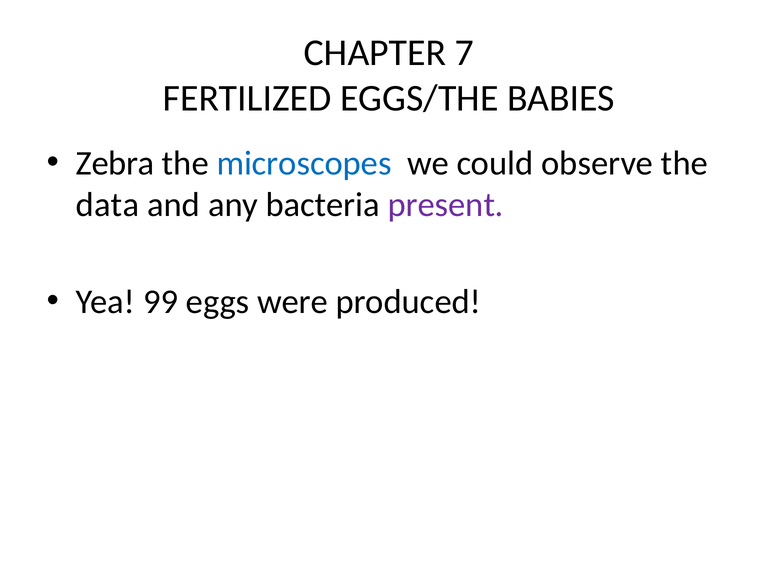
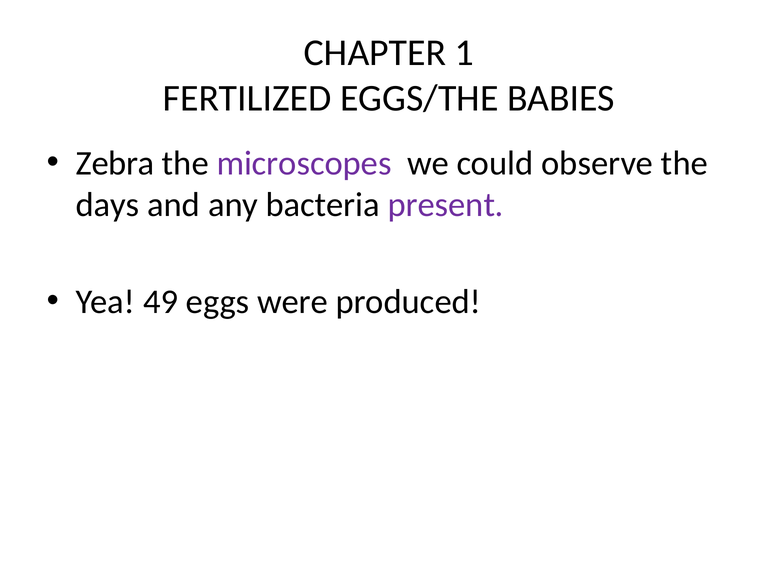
7: 7 -> 1
microscopes colour: blue -> purple
data: data -> days
99: 99 -> 49
